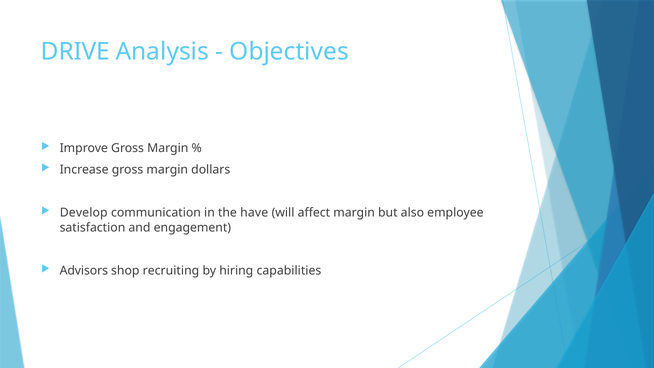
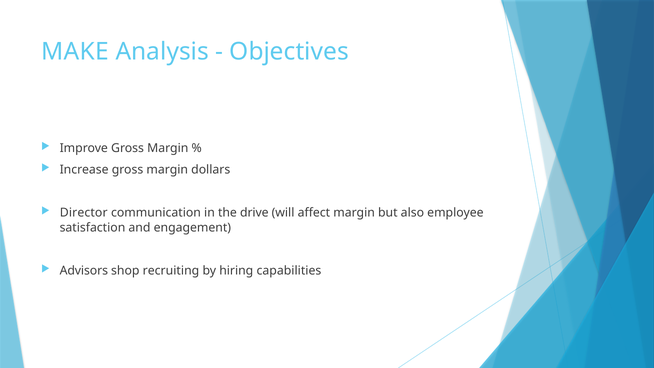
DRIVE: DRIVE -> MAKE
Develop: Develop -> Director
have: have -> drive
